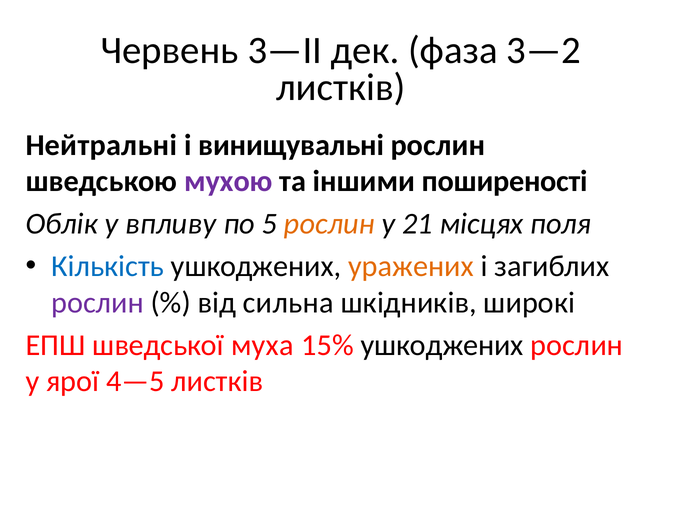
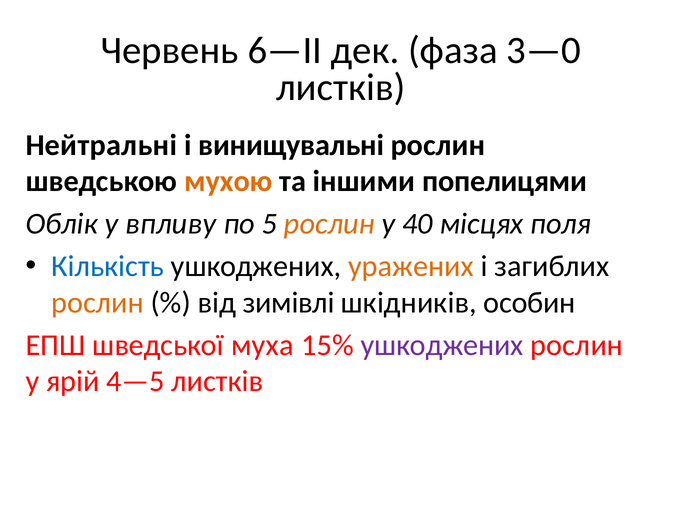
3—II: 3—II -> 6—II
3—2: 3—2 -> 3—0
мухою colour: purple -> orange
поширеності: поширеності -> попелицями
21: 21 -> 40
рослин at (98, 303) colour: purple -> orange
сильна: сильна -> зимівлі
широкі: широкі -> особин
ушкоджених at (442, 345) colour: black -> purple
ярої: ярої -> ярій
